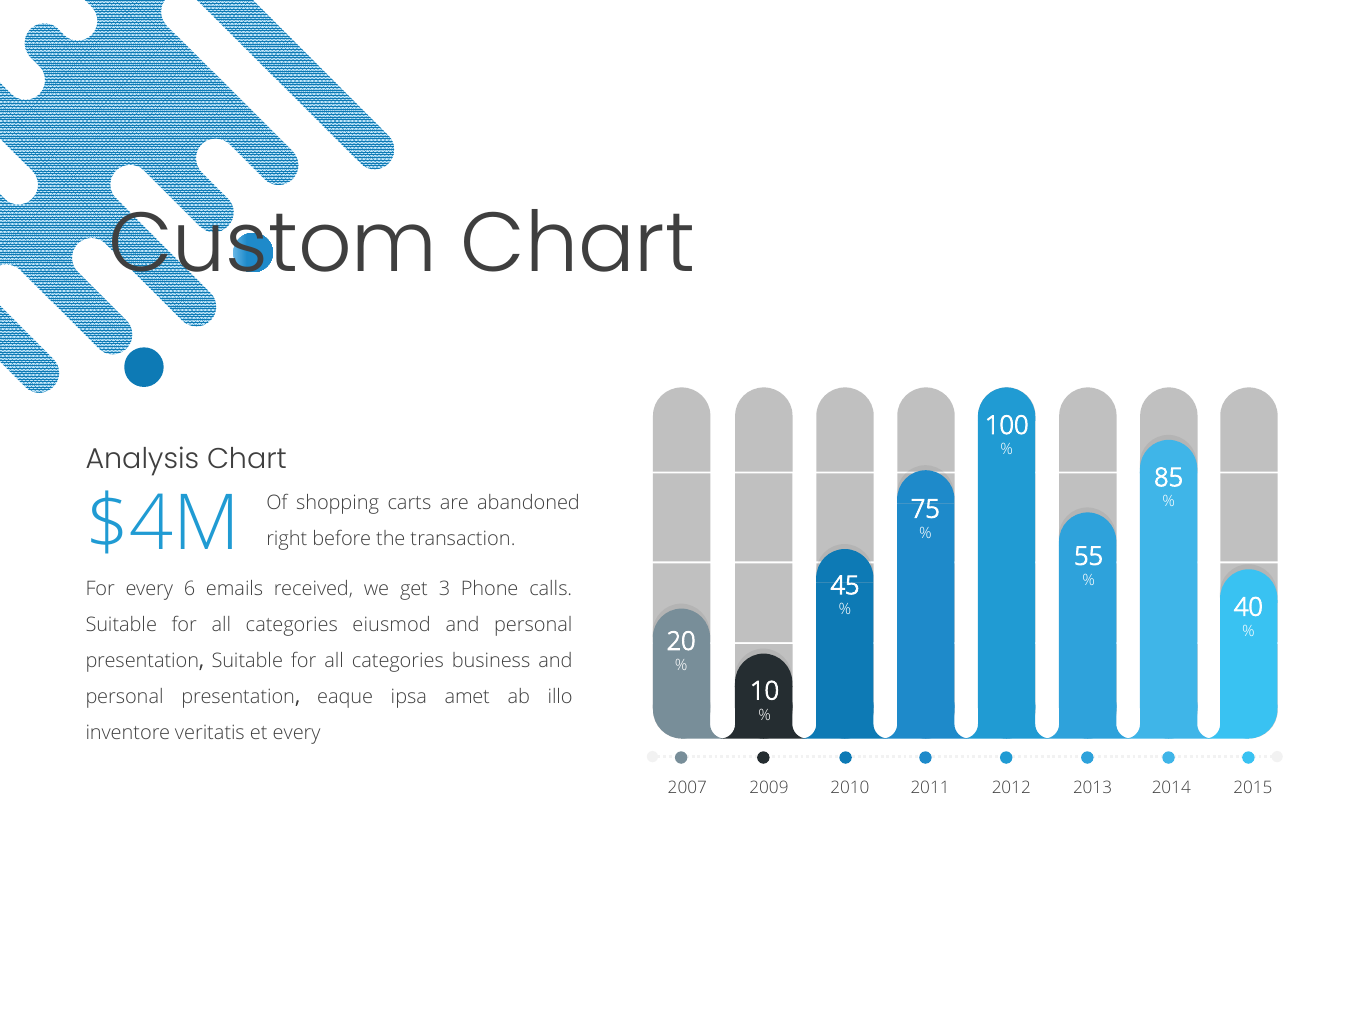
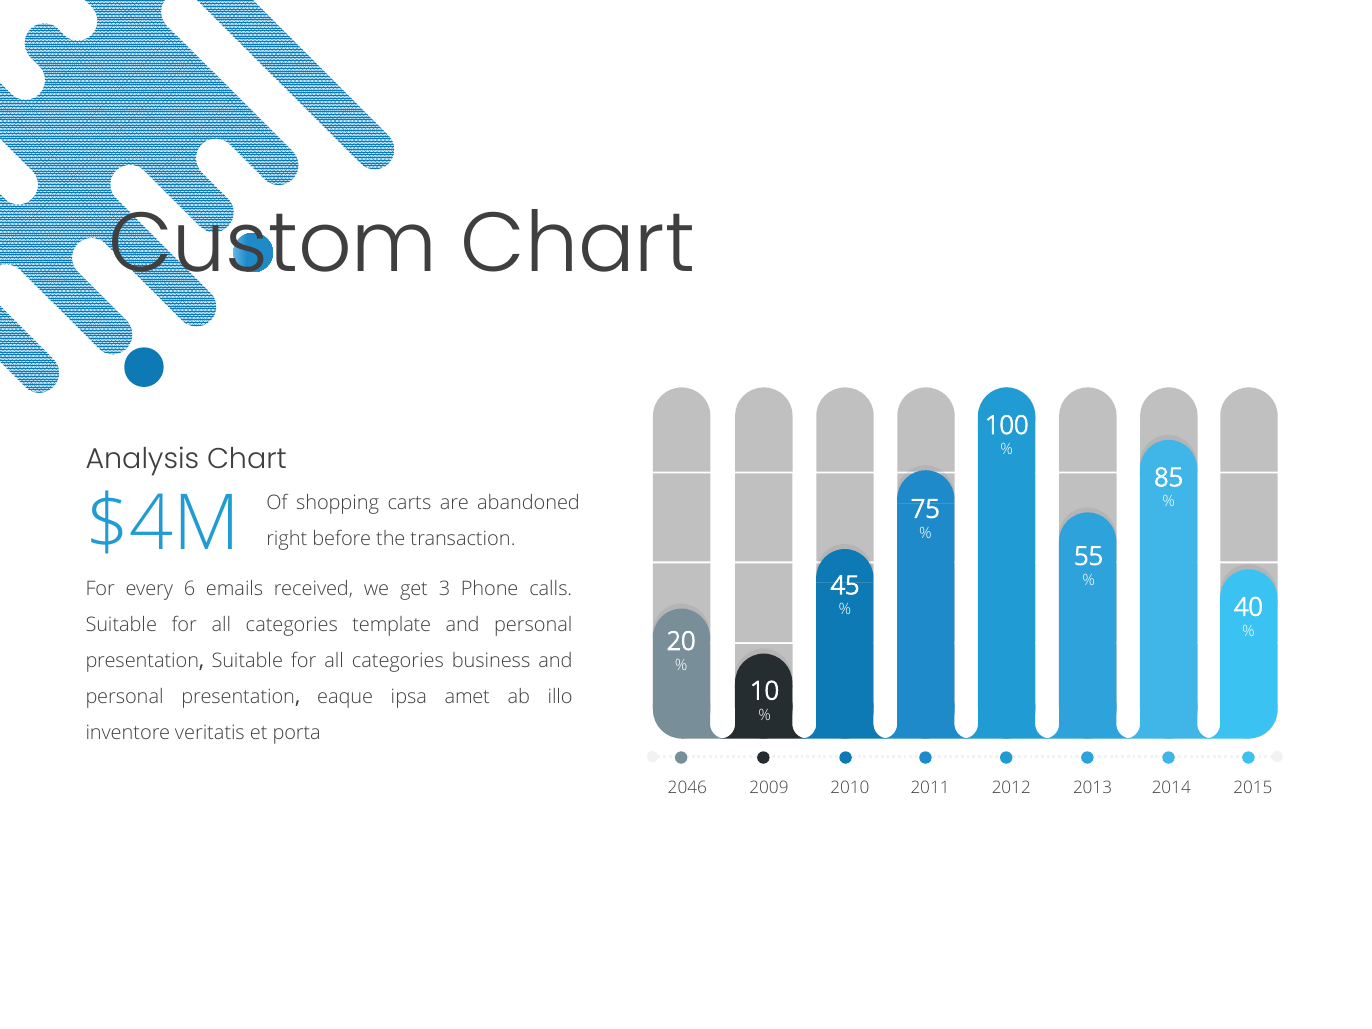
eiusmod: eiusmod -> template
et every: every -> porta
2007: 2007 -> 2046
